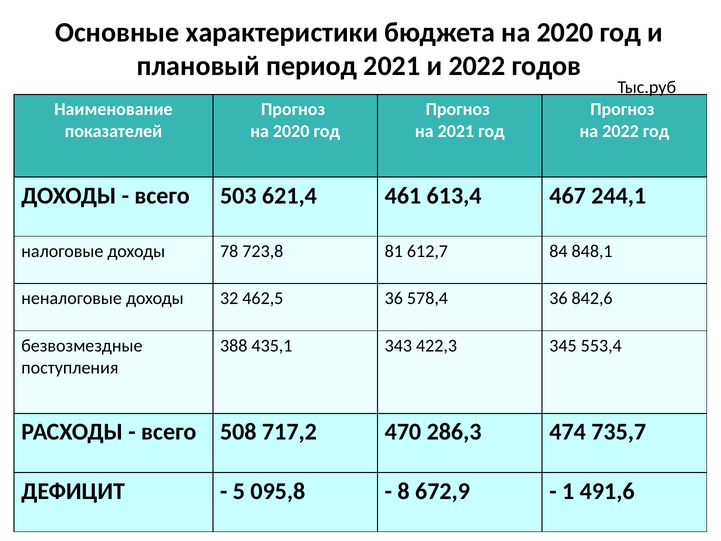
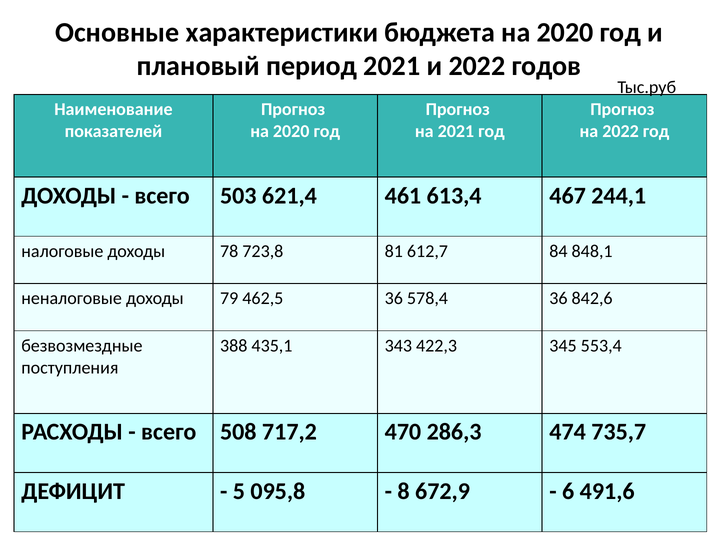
32: 32 -> 79
1: 1 -> 6
